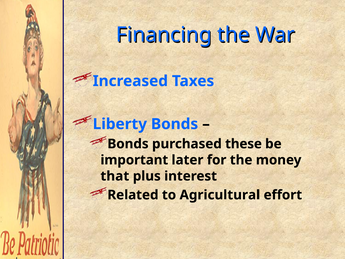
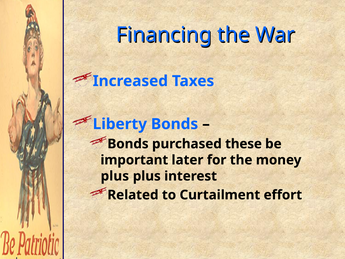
that at (115, 176): that -> plus
Agricultural: Agricultural -> Curtailment
